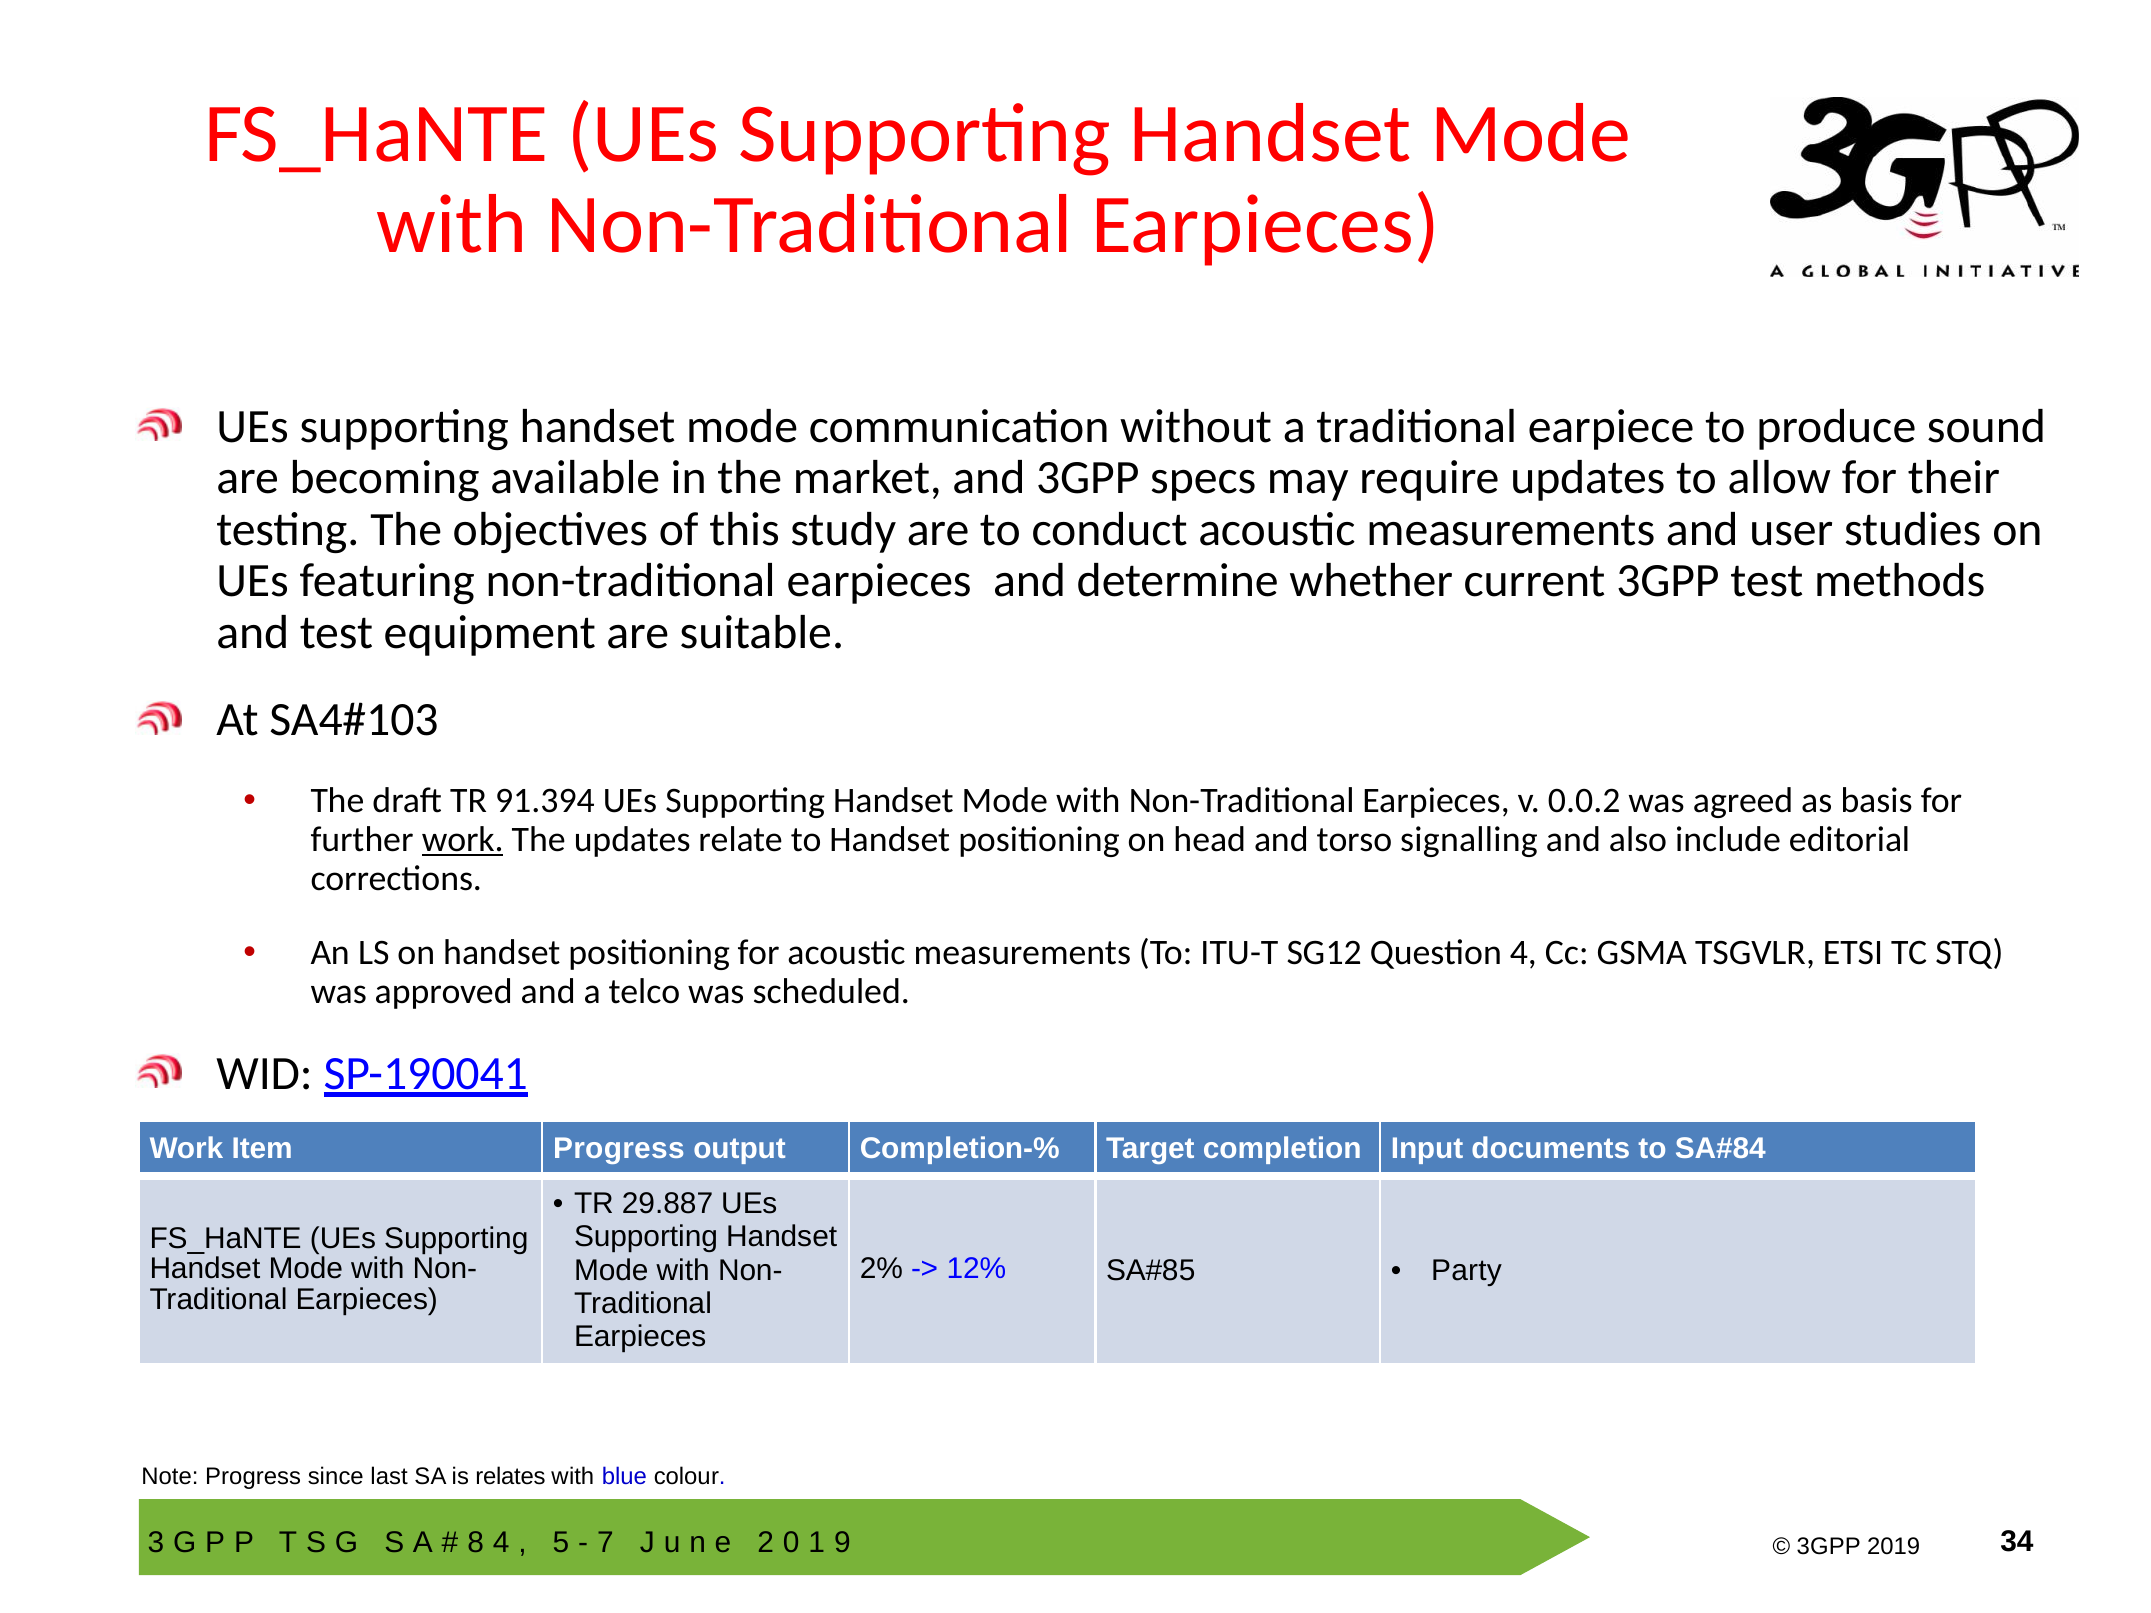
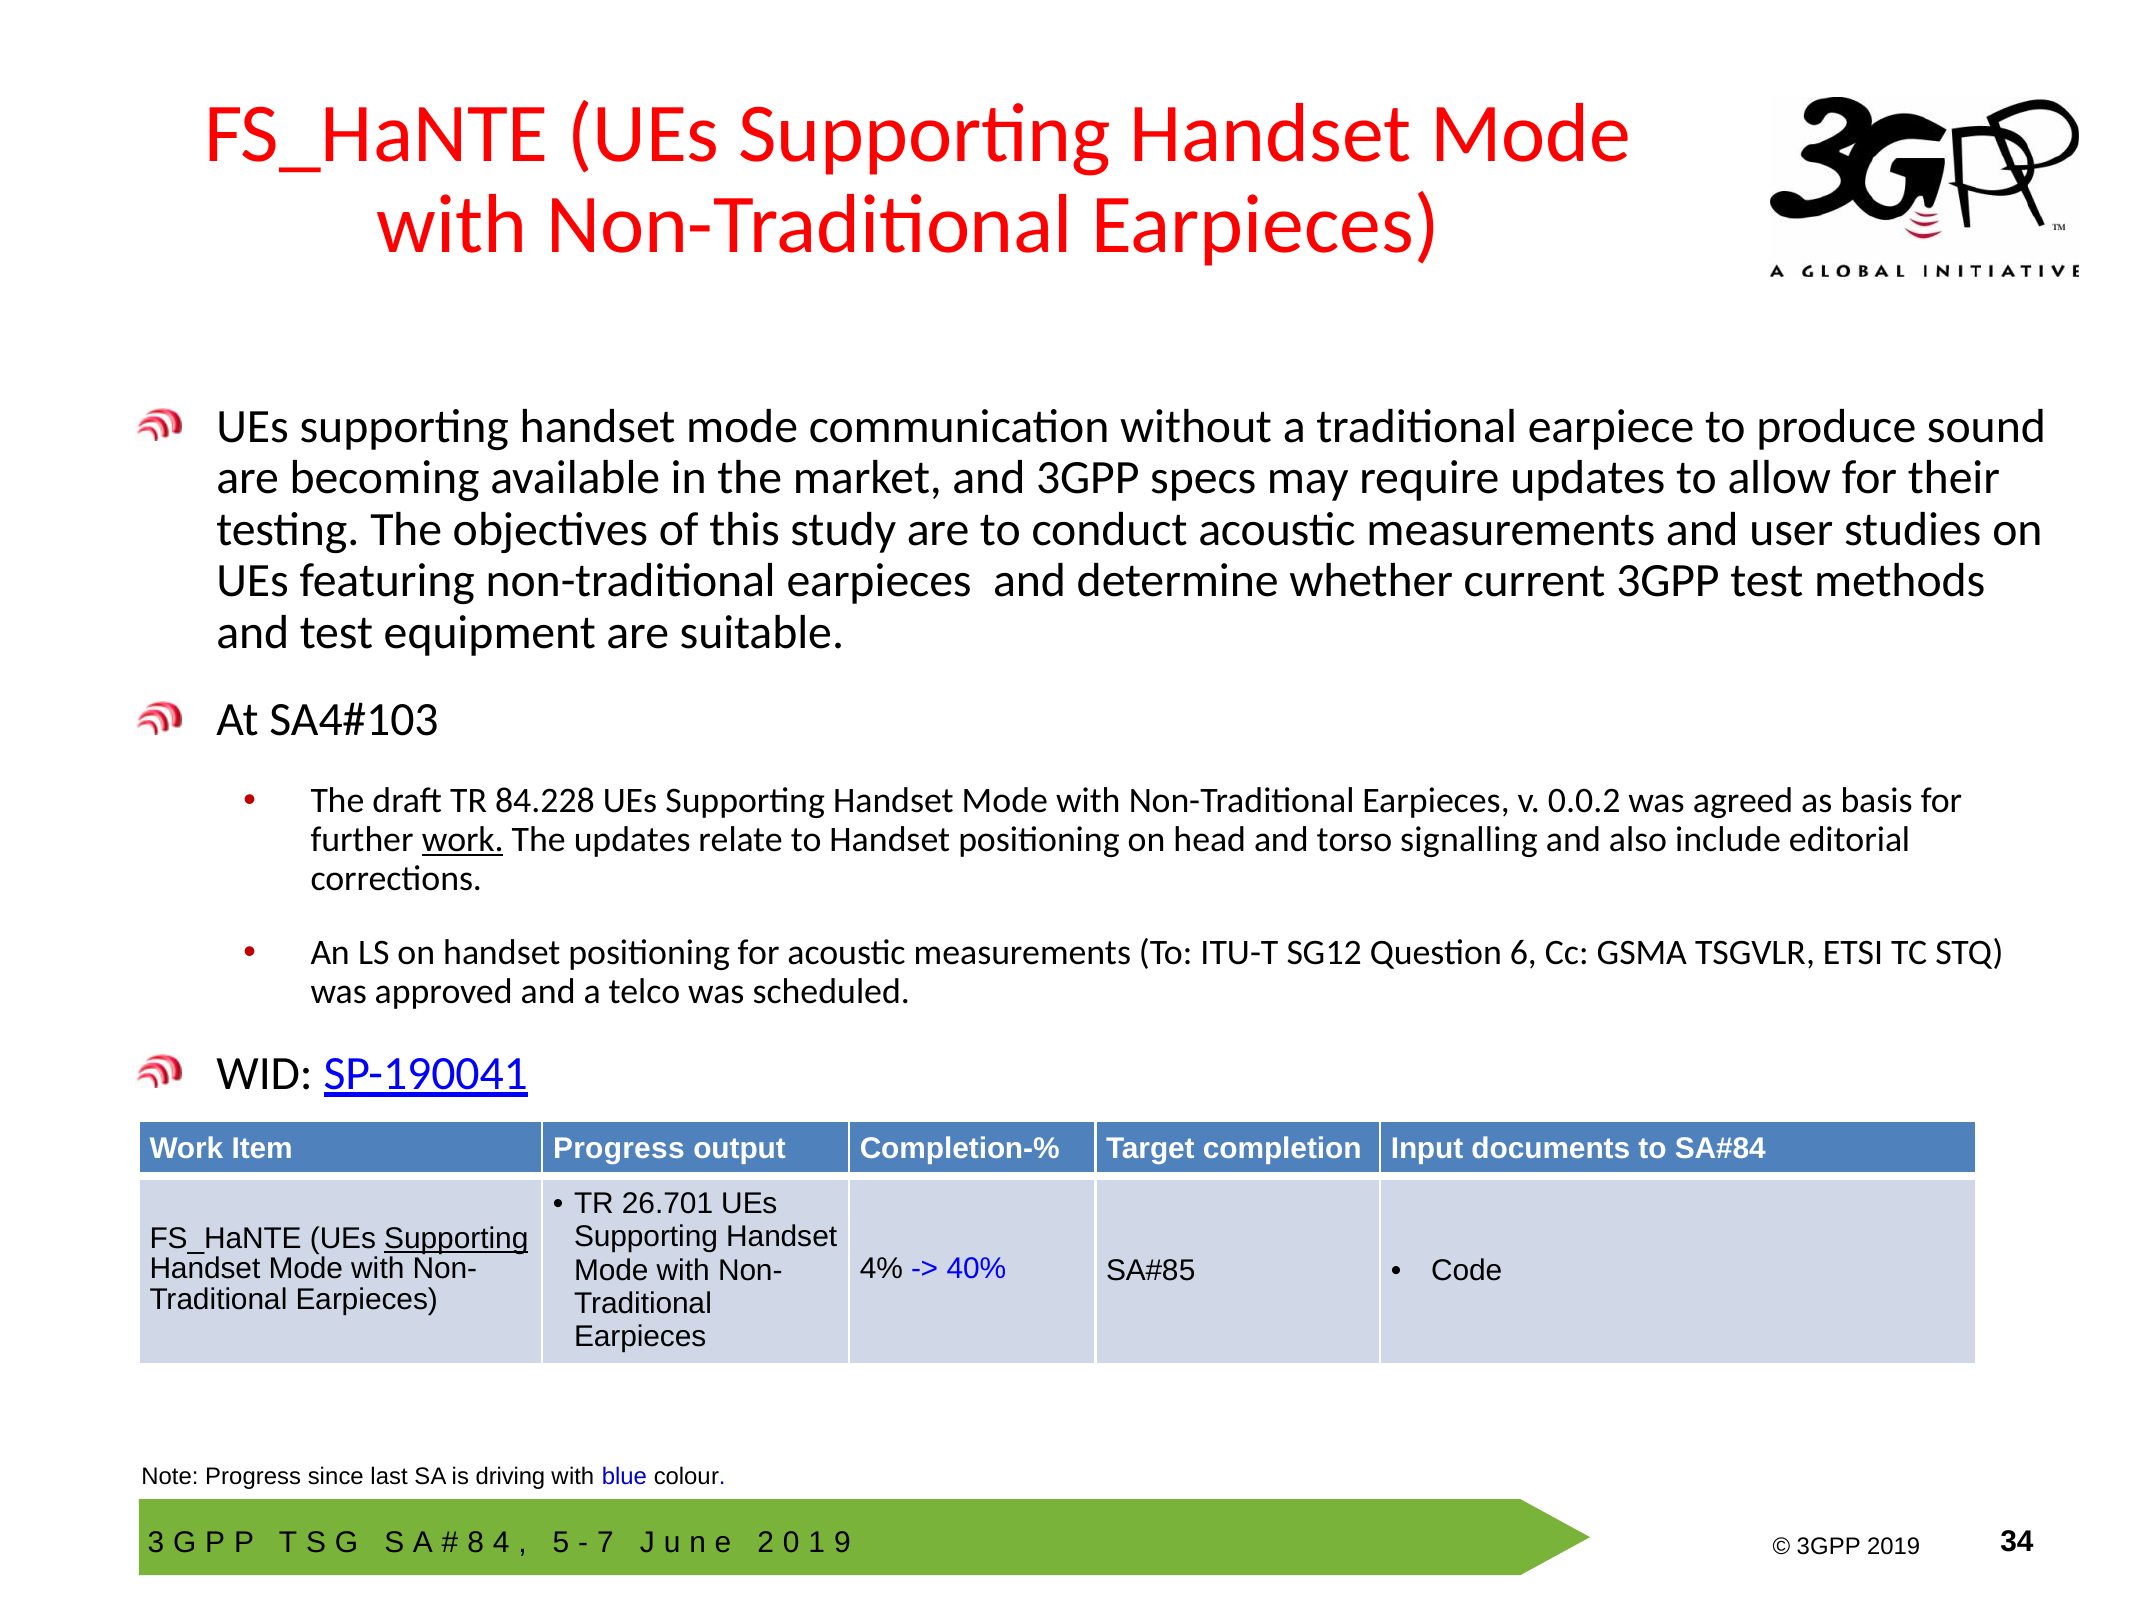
91.394: 91.394 -> 84.228
Question 4: 4 -> 6
29.887: 29.887 -> 26.701
Supporting at (456, 1239) underline: none -> present
2%: 2% -> 4%
12%: 12% -> 40%
Party: Party -> Code
relates: relates -> driving
